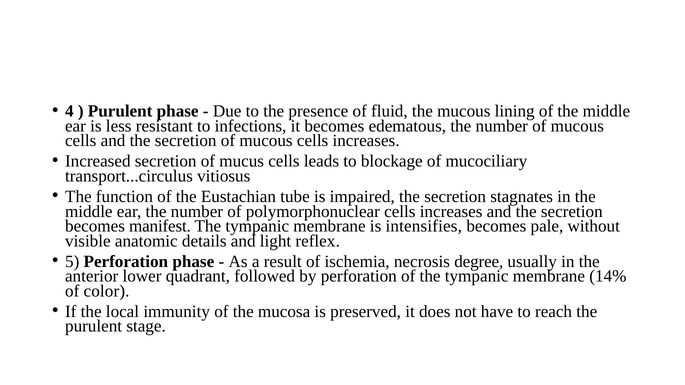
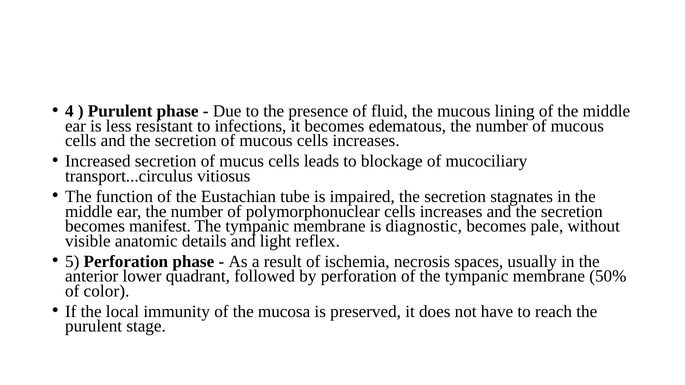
intensifies: intensifies -> diagnostic
degree: degree -> spaces
14%: 14% -> 50%
